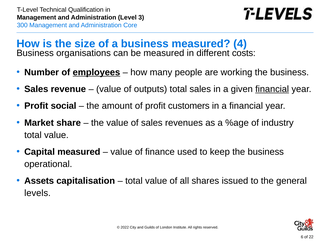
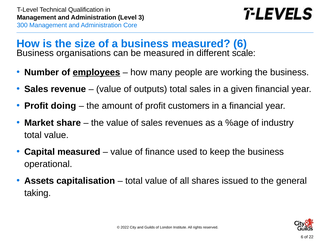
measured 4: 4 -> 6
costs: costs -> scale
financial at (272, 89) underline: present -> none
social: social -> doing
levels: levels -> taking
